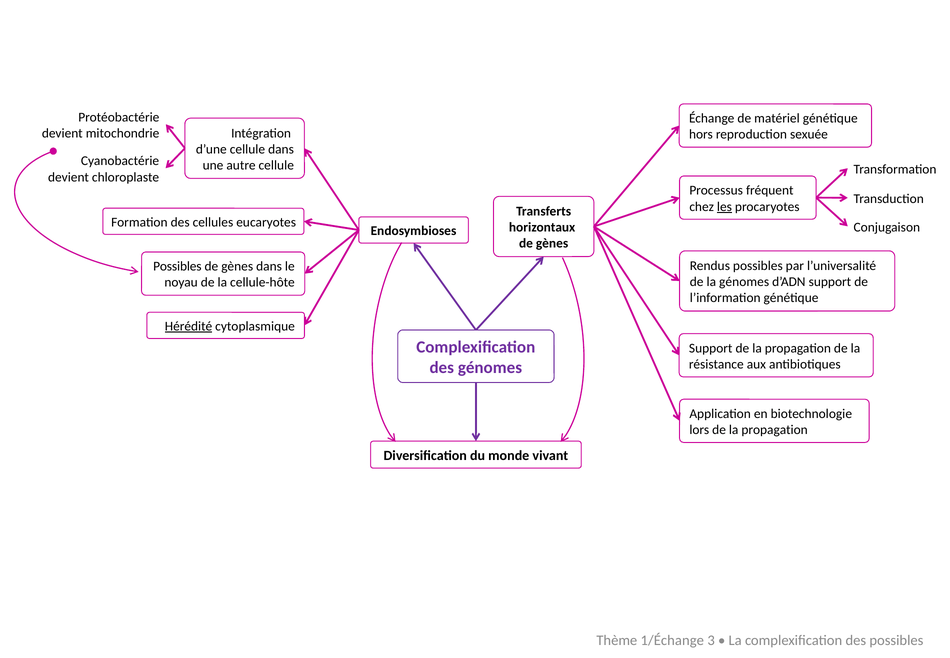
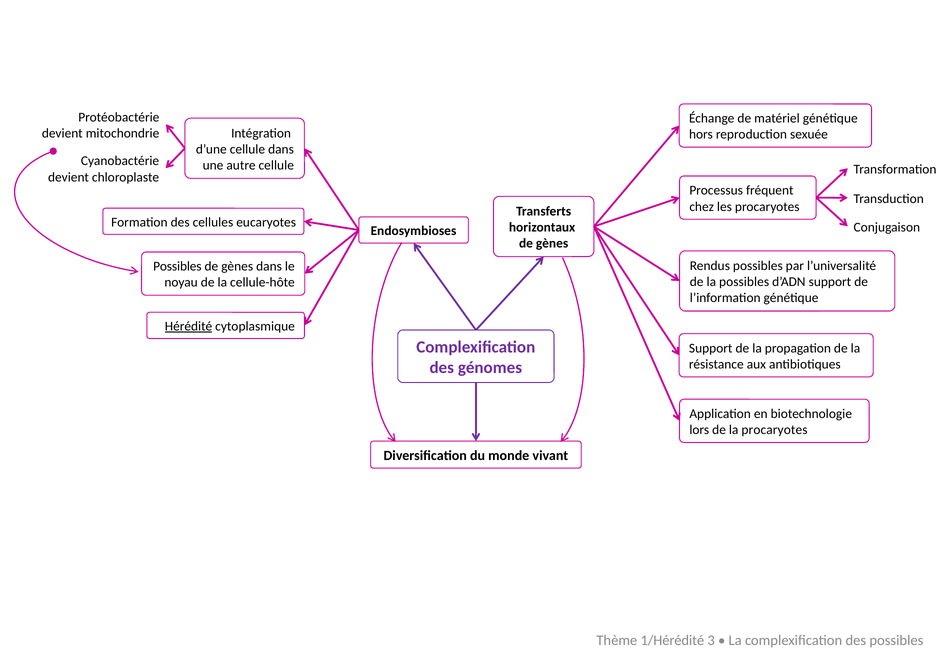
les underline: present -> none
la génomes: génomes -> possibles
lors de la propagation: propagation -> procaryotes
1/Échange: 1/Échange -> 1/Hérédité
